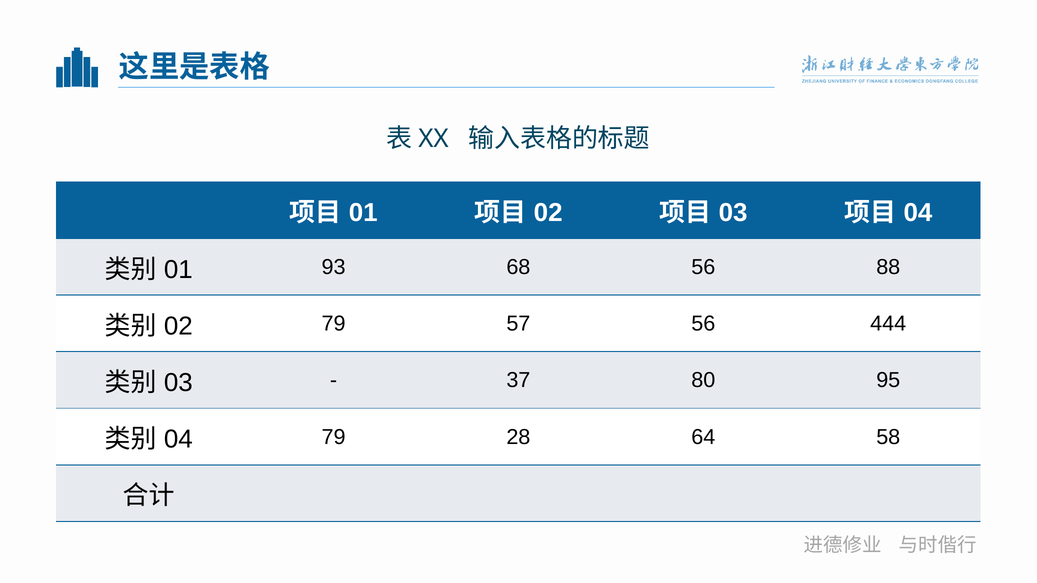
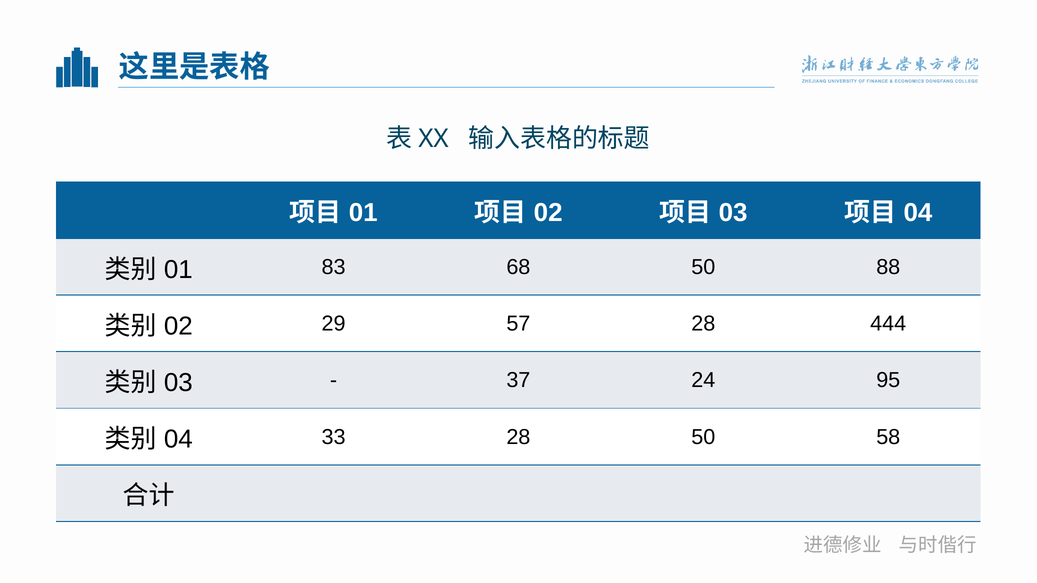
93: 93 -> 83
68 56: 56 -> 50
79 at (334, 324): 79 -> 29
57 56: 56 -> 28
80: 80 -> 24
79 at (334, 437): 79 -> 33
28 64: 64 -> 50
